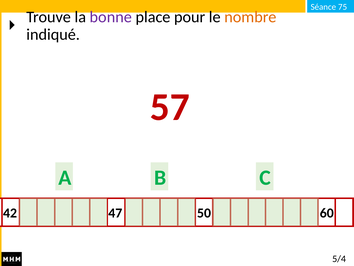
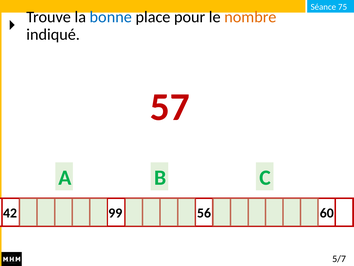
bonne colour: purple -> blue
47: 47 -> 99
50: 50 -> 56
5/4: 5/4 -> 5/7
